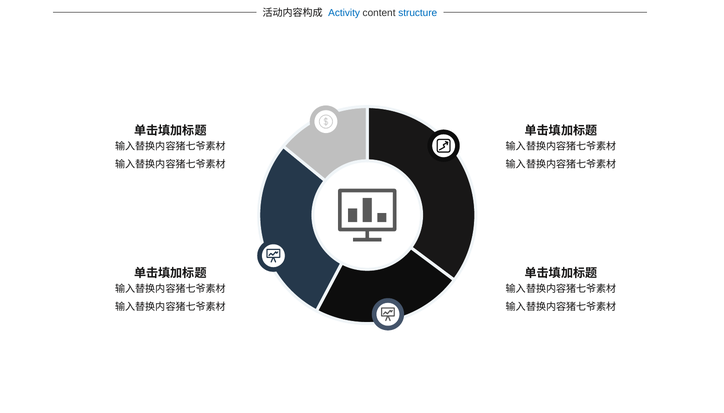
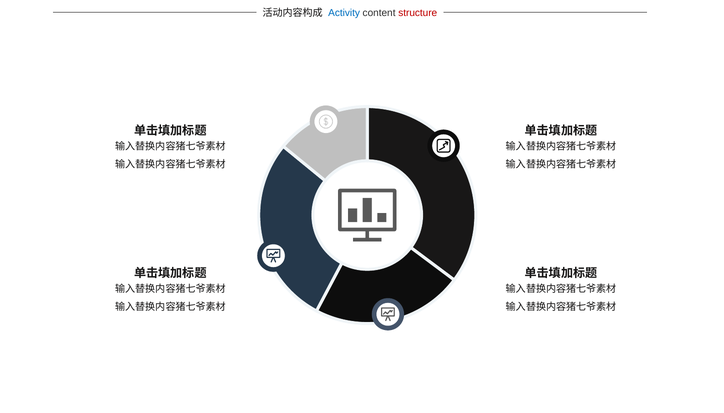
structure colour: blue -> red
